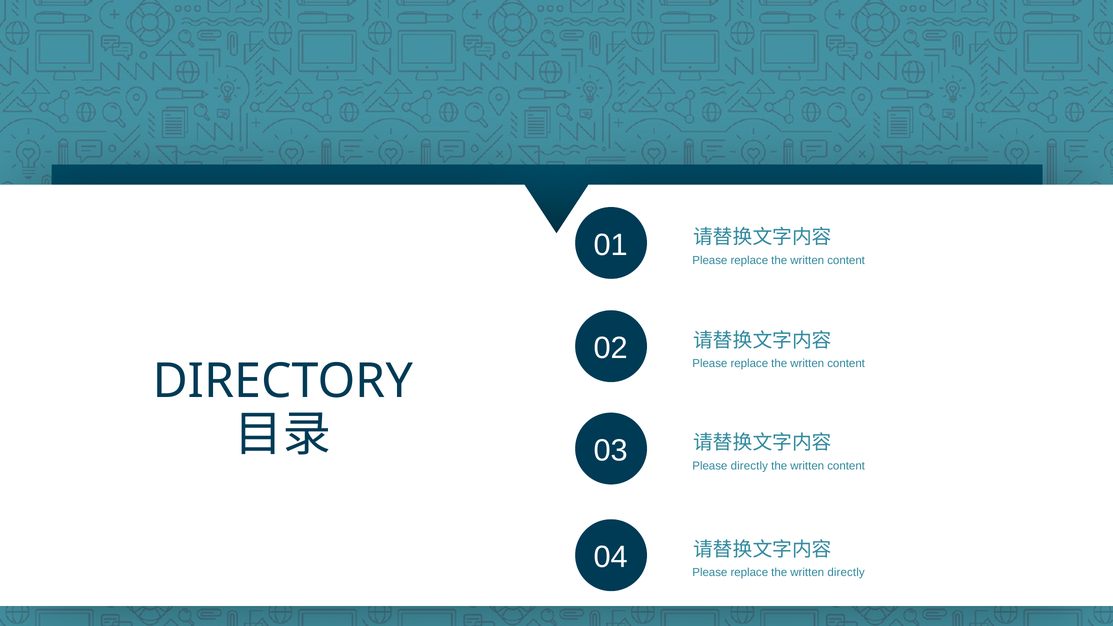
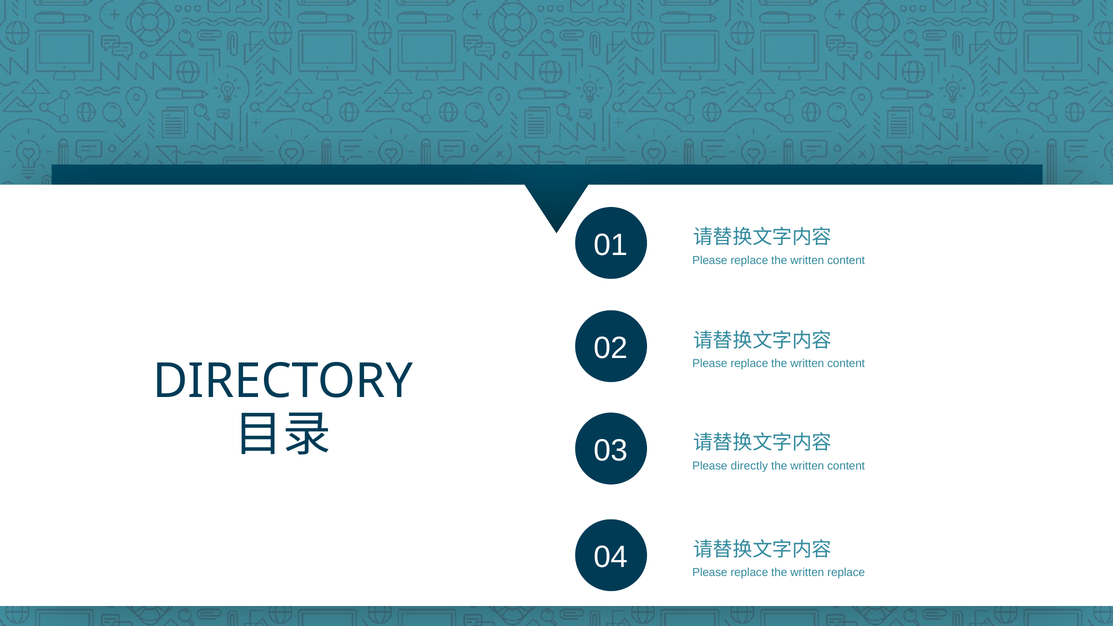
written directly: directly -> replace
